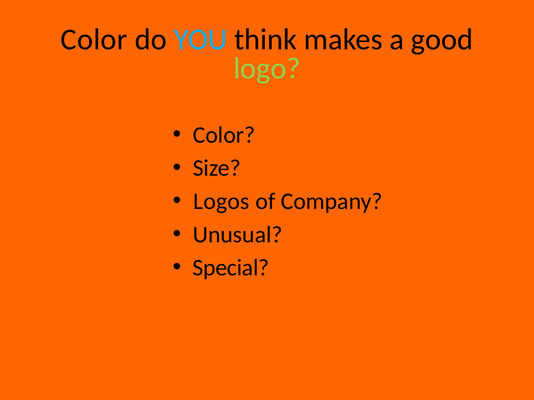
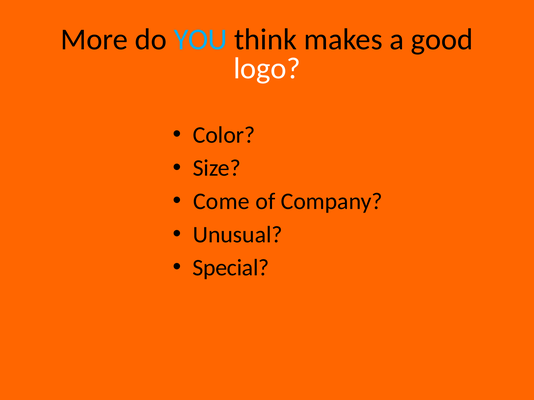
Color at (94, 39): Color -> More
logo colour: light green -> white
Logos: Logos -> Come
